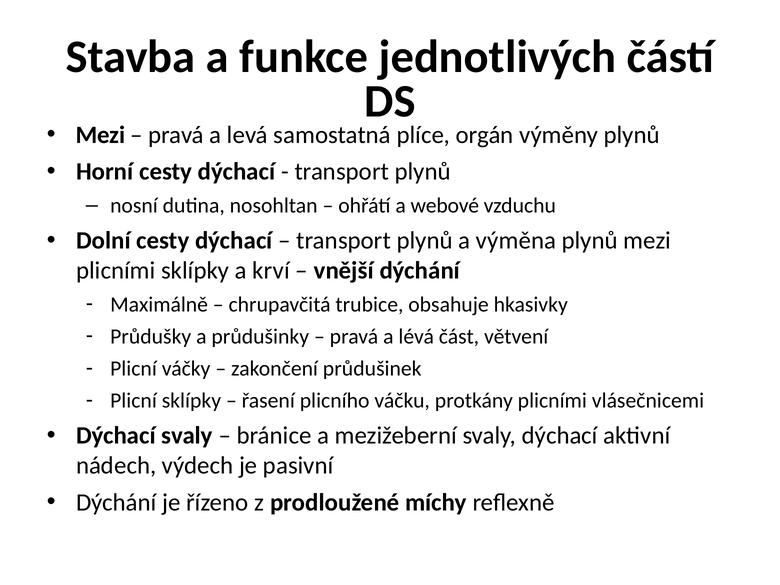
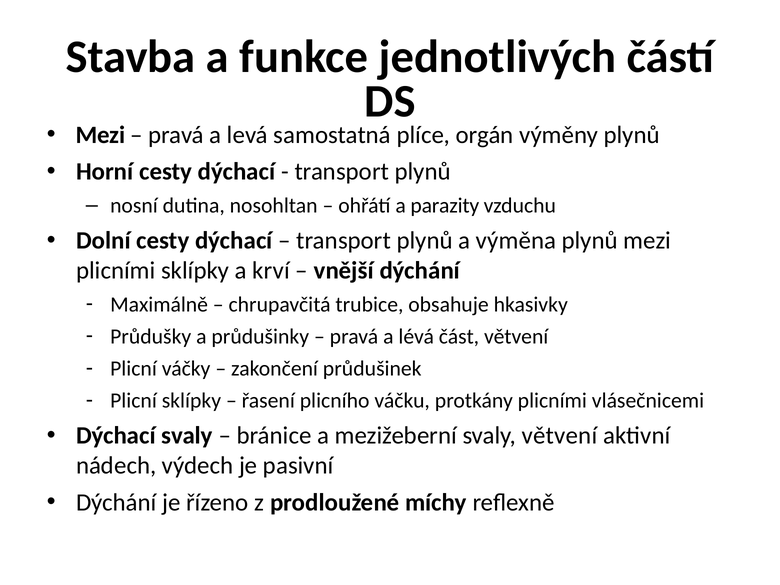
webové: webové -> parazity
svaly dýchací: dýchací -> větvení
